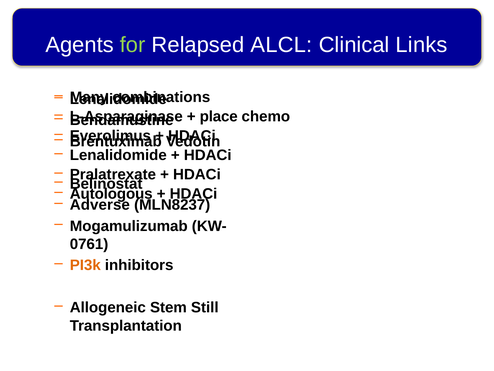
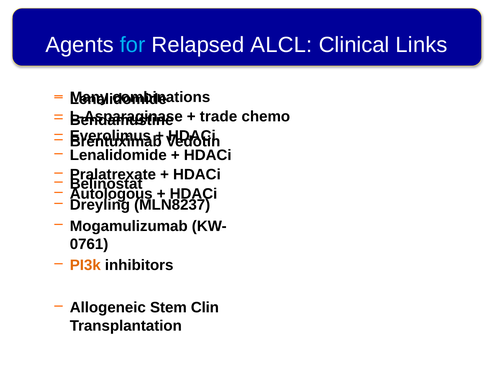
for colour: light green -> light blue
place: place -> trade
Adverse: Adverse -> Dreyling
Still: Still -> Clin
